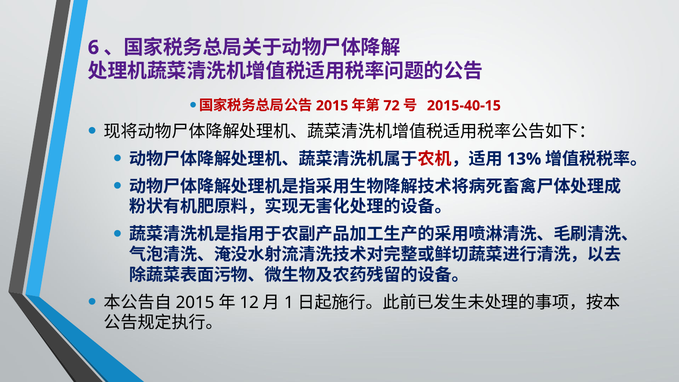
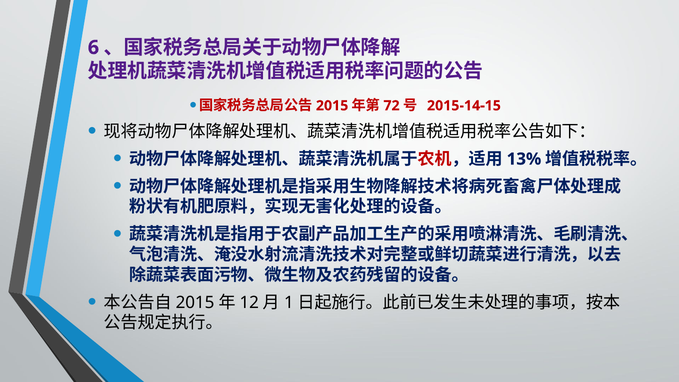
2015-40-15: 2015-40-15 -> 2015-14-15
